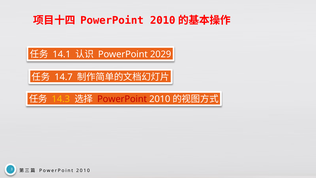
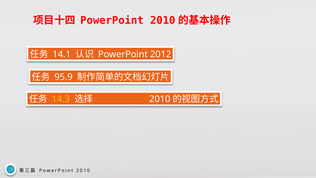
2029: 2029 -> 2012
14.7: 14.7 -> 95.9
PowerPoint at (122, 99) colour: red -> orange
